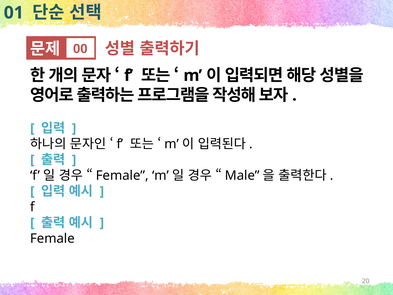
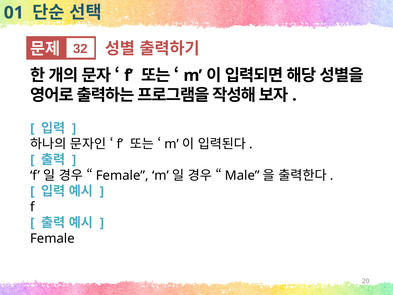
00: 00 -> 32
